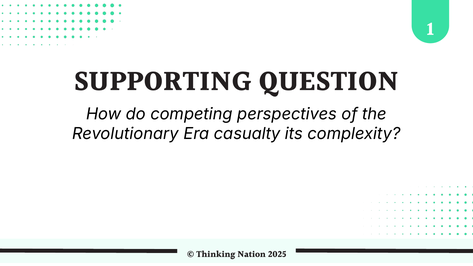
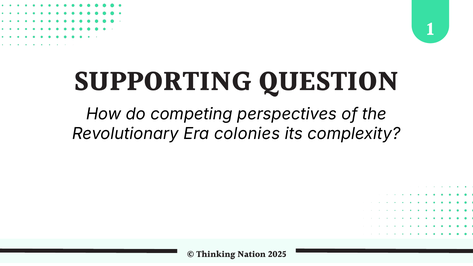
casualty: casualty -> colonies
